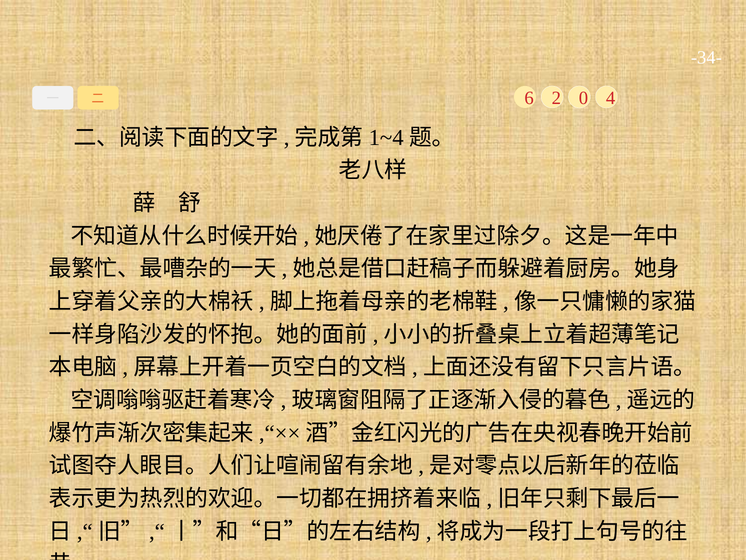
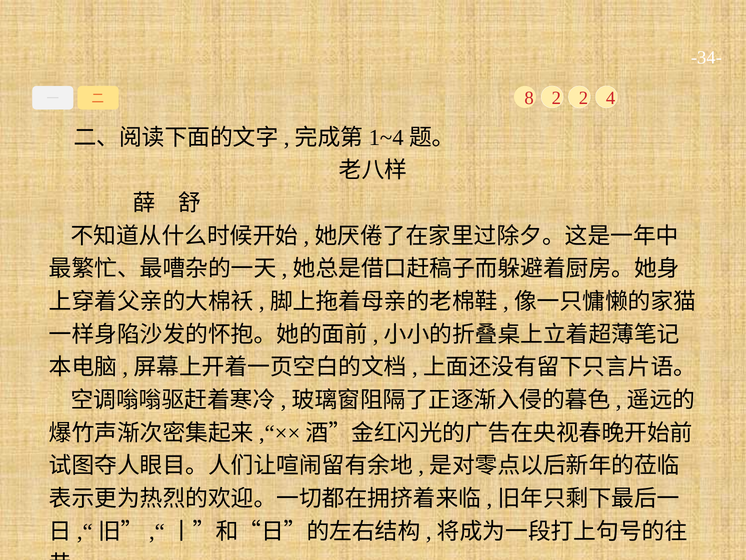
6: 6 -> 8
2 0: 0 -> 2
